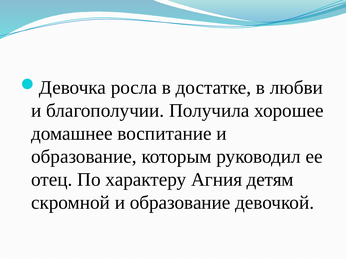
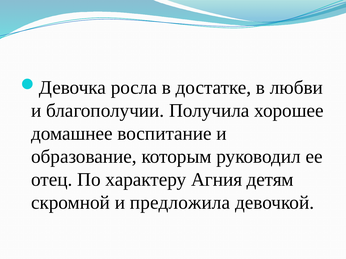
скромной и образование: образование -> предложила
